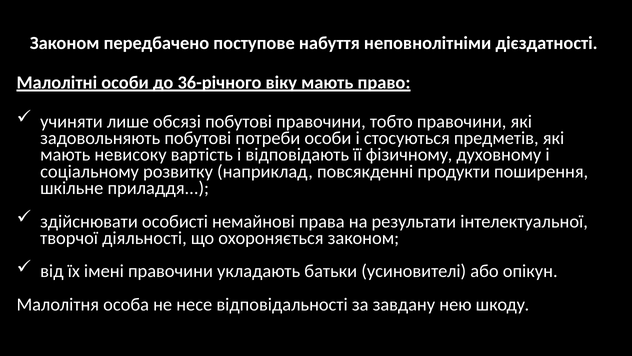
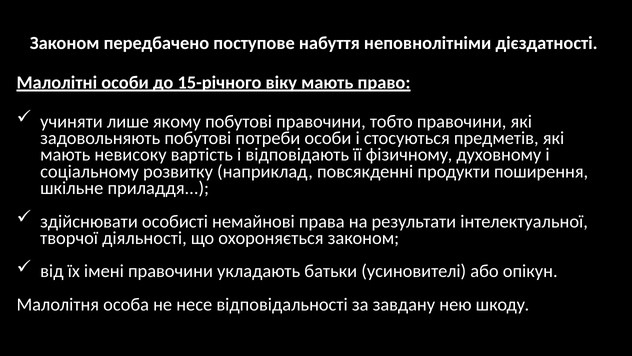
36-річного: 36-річного -> 15-річного
обсязі: обсязі -> якому
